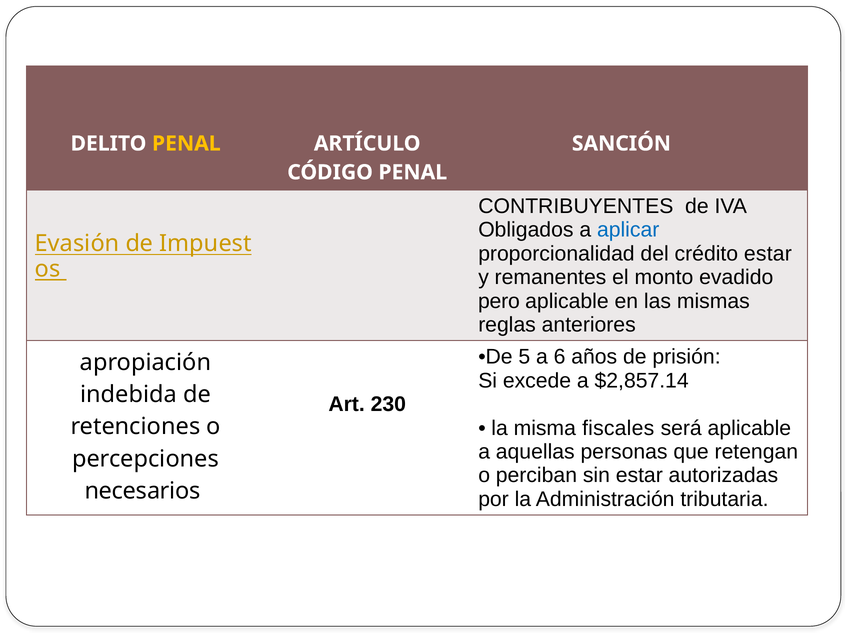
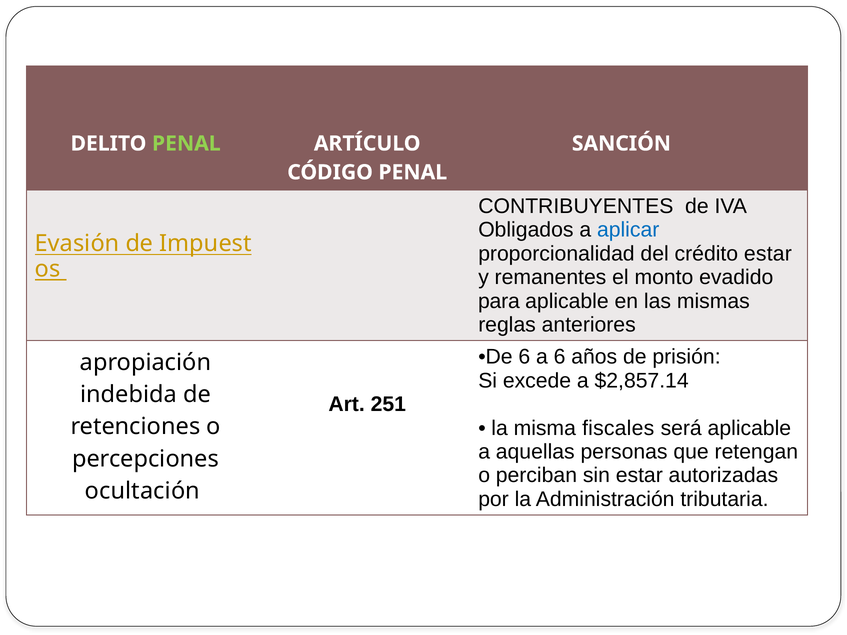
PENAL at (186, 144) colour: yellow -> light green
pero: pero -> para
De 5: 5 -> 6
230: 230 -> 251
necesarios: necesarios -> ocultación
